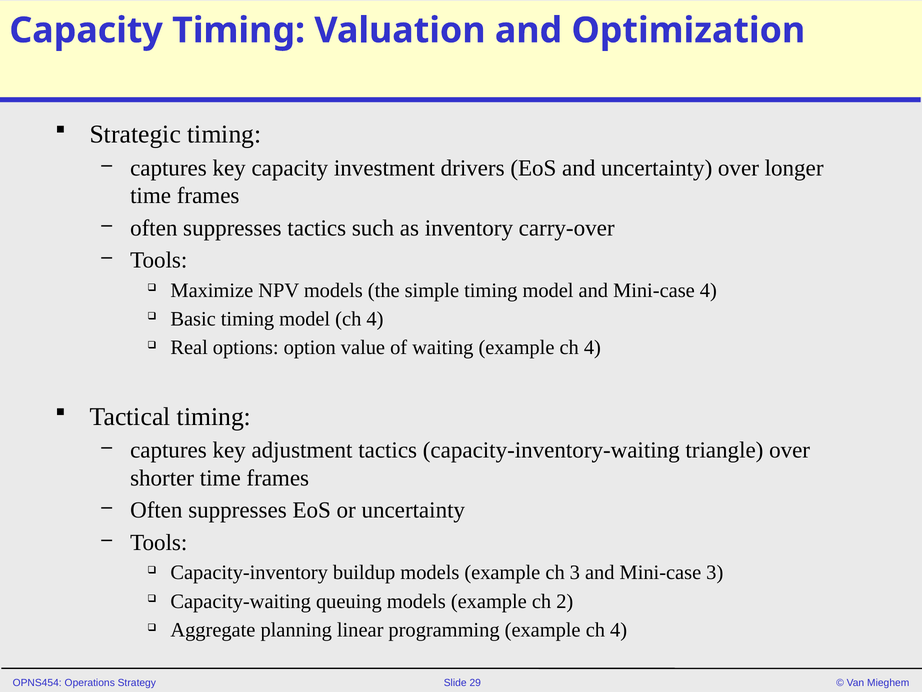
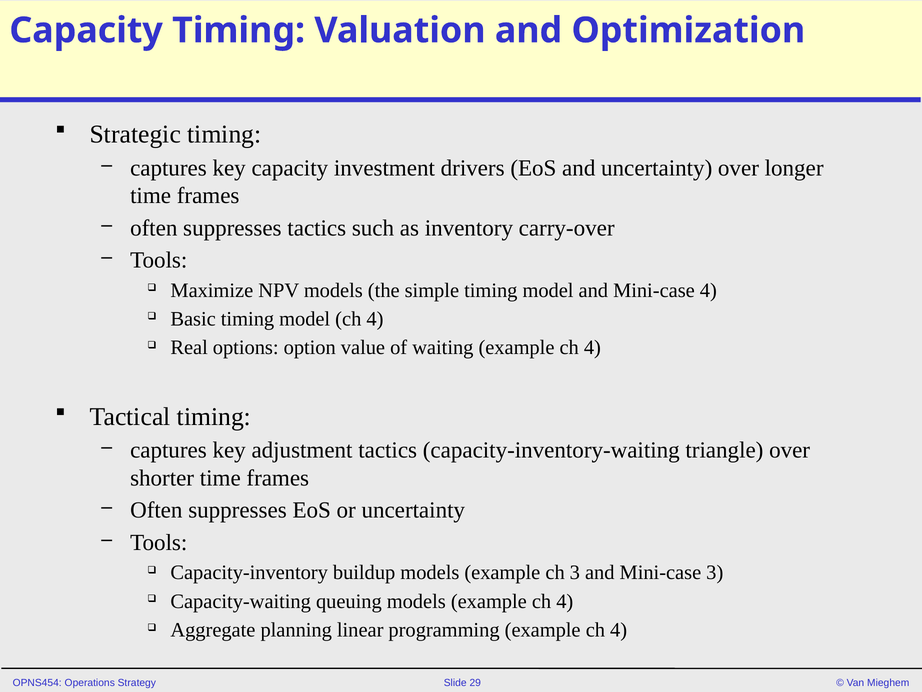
models example ch 2: 2 -> 4
